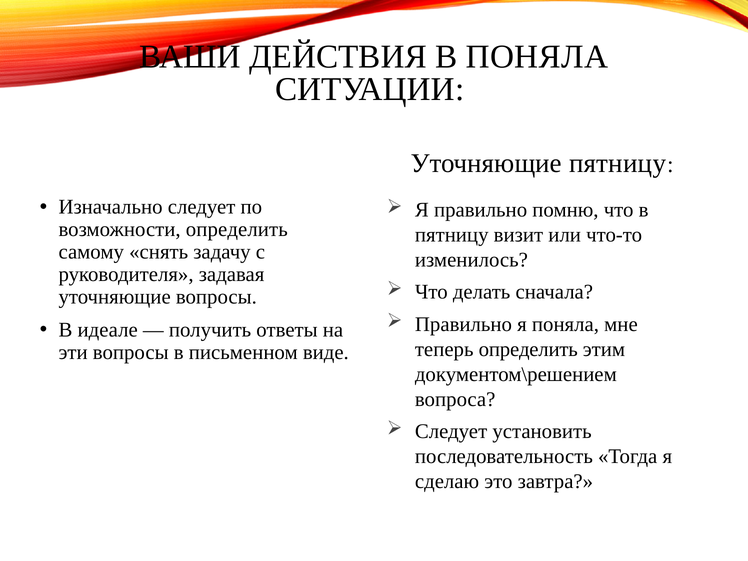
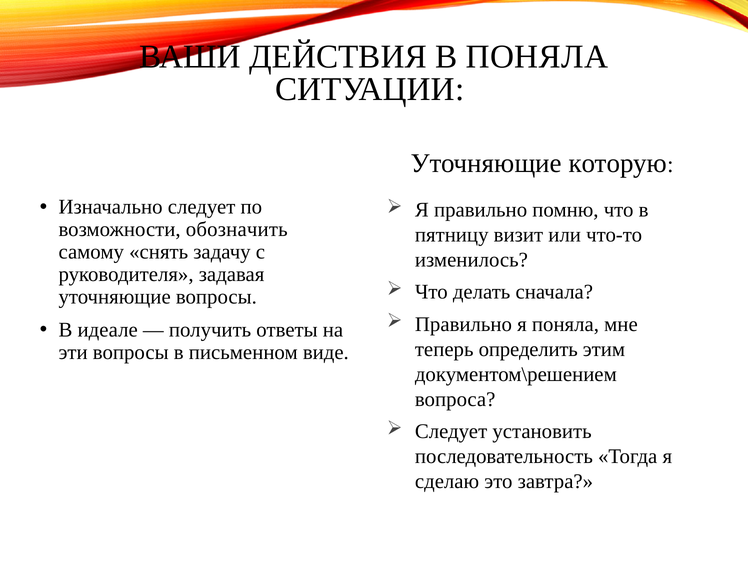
Уточняющие пятницу: пятницу -> которую
возможности определить: определить -> обозначить
